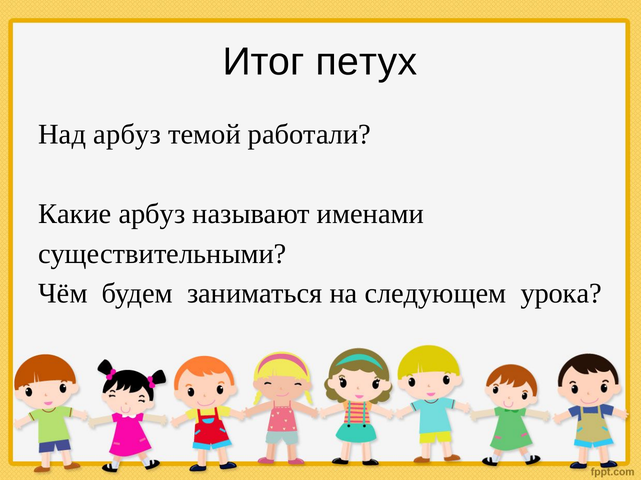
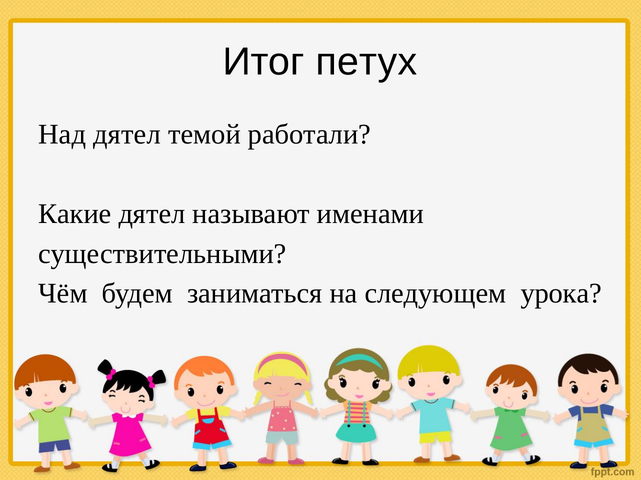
Над арбуз: арбуз -> дятел
Какие арбуз: арбуз -> дятел
